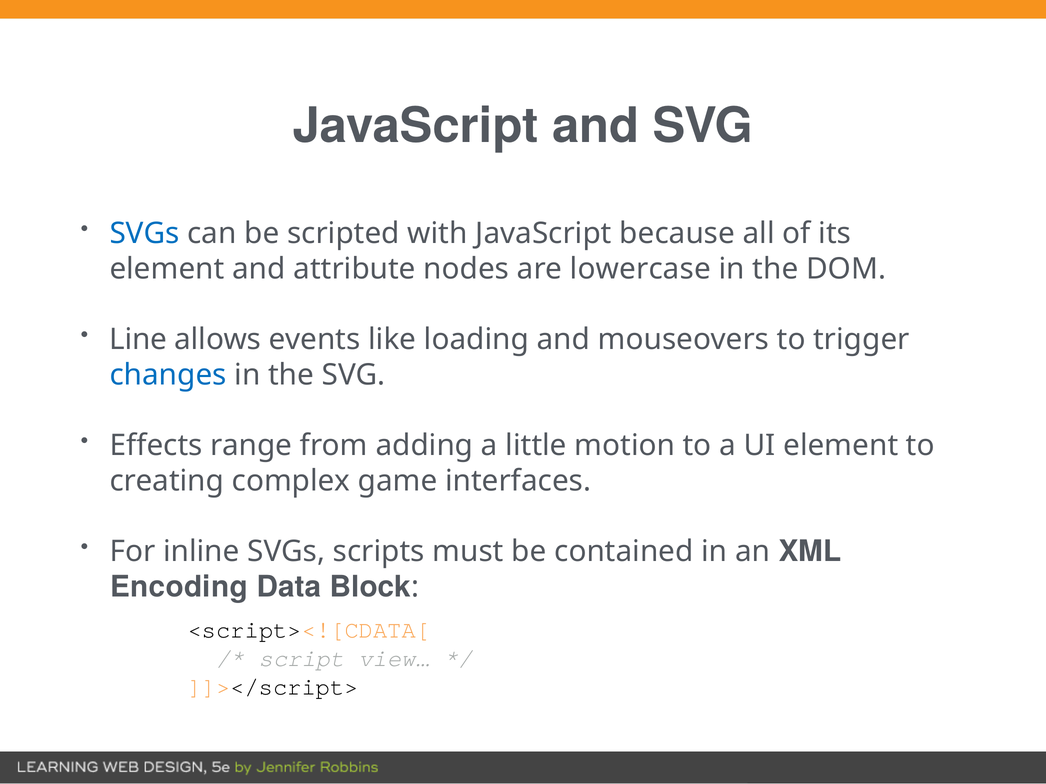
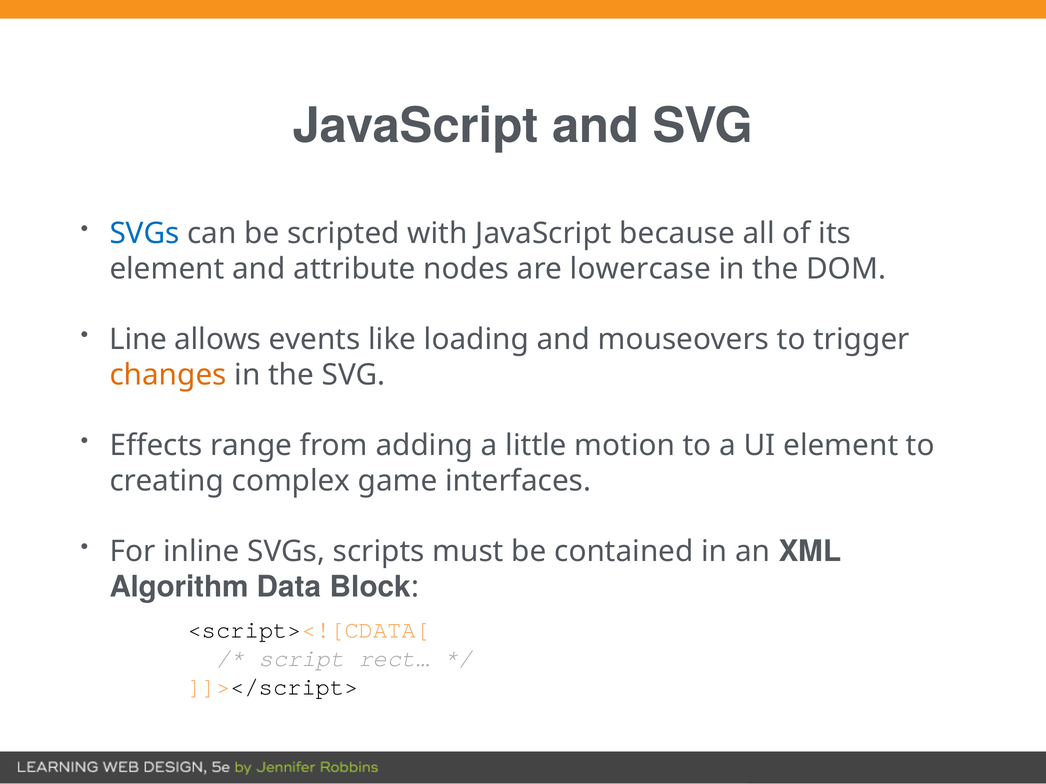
changes colour: blue -> orange
Encoding: Encoding -> Algorithm
view…: view… -> rect…
